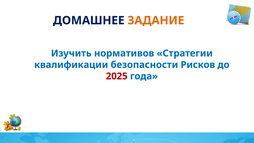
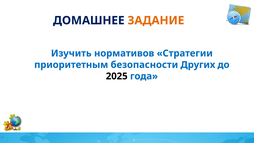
квалификации: квалификации -> приоритетным
Рисков: Рисков -> Других
2025 colour: red -> black
